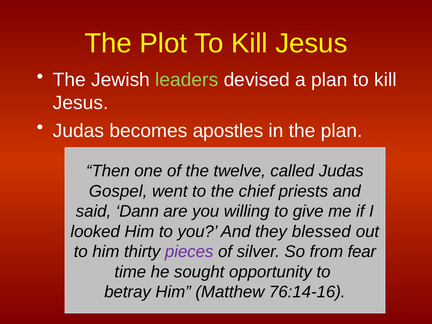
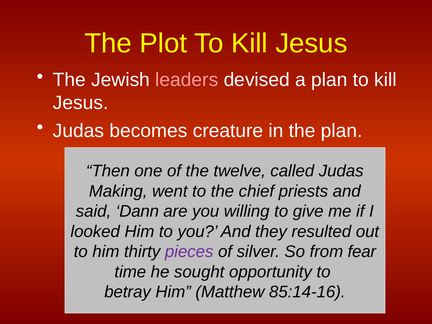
leaders colour: light green -> pink
apostles: apostles -> creature
Gospel: Gospel -> Making
blessed: blessed -> resulted
76:14-16: 76:14-16 -> 85:14-16
